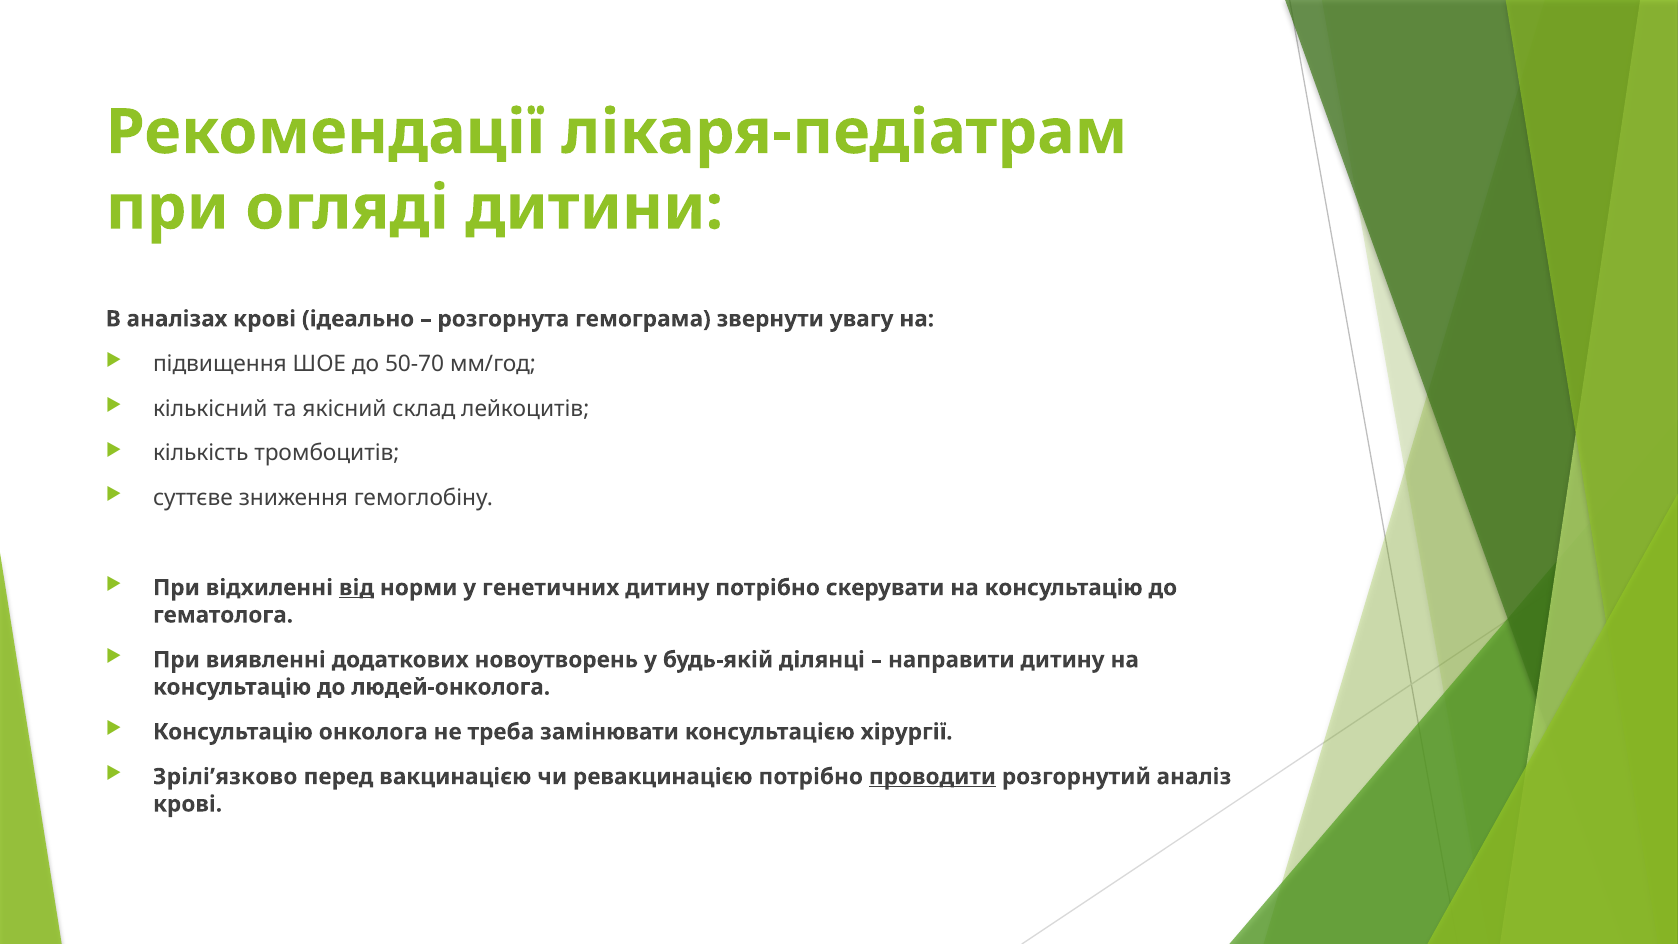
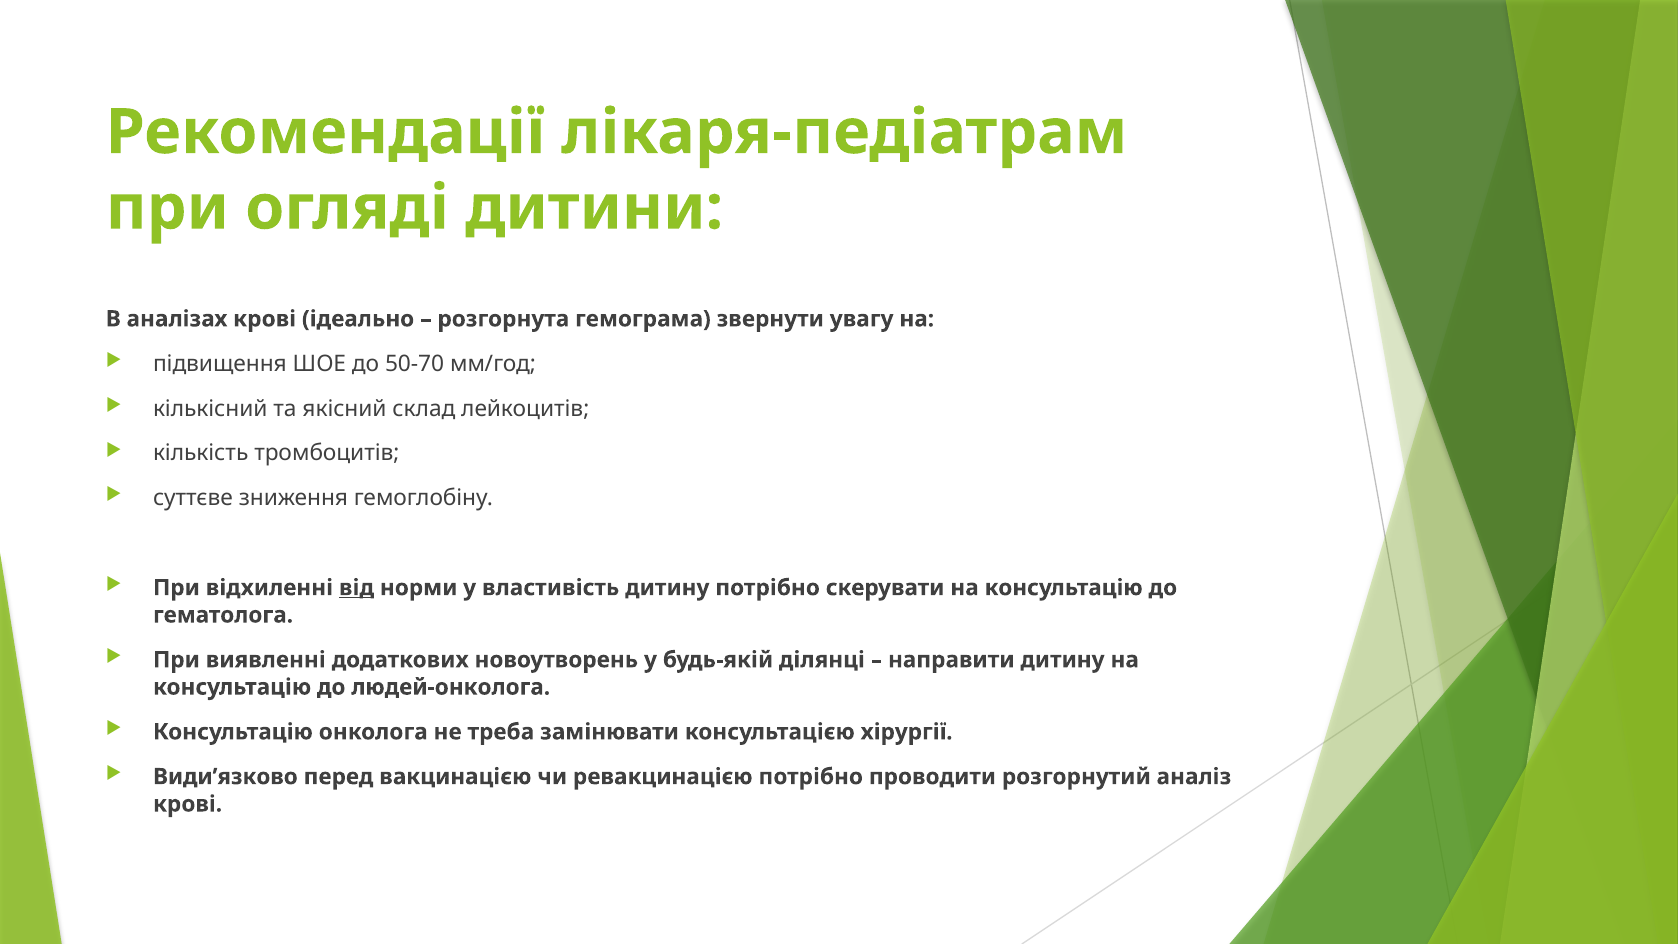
генетичних: генетичних -> властивість
Зрілі’язково: Зрілі’язково -> Види’язково
проводити underline: present -> none
